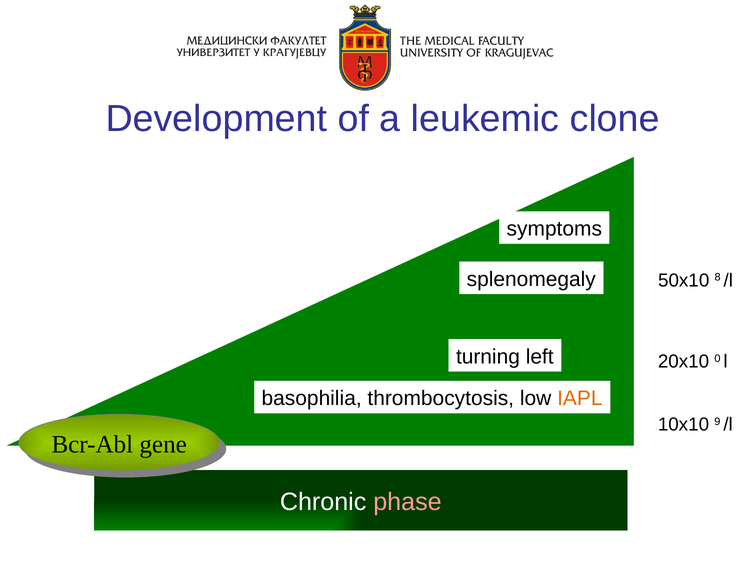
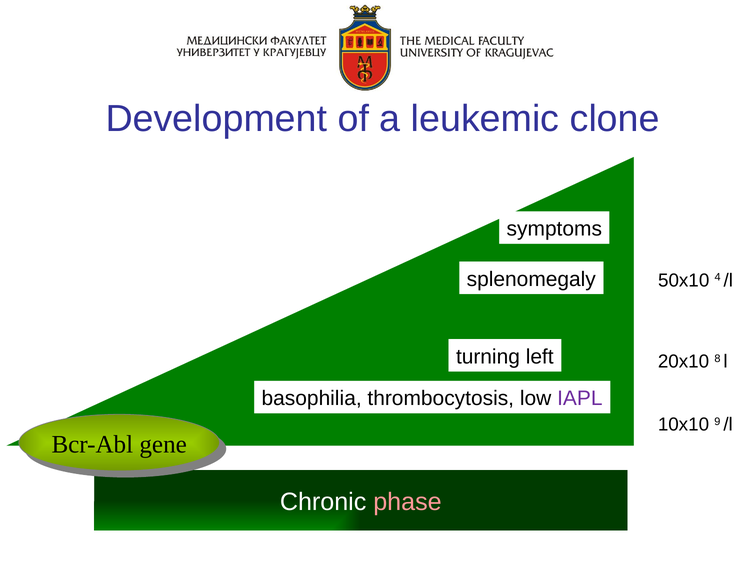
8: 8 -> 4
0: 0 -> 8
IAPL colour: orange -> purple
